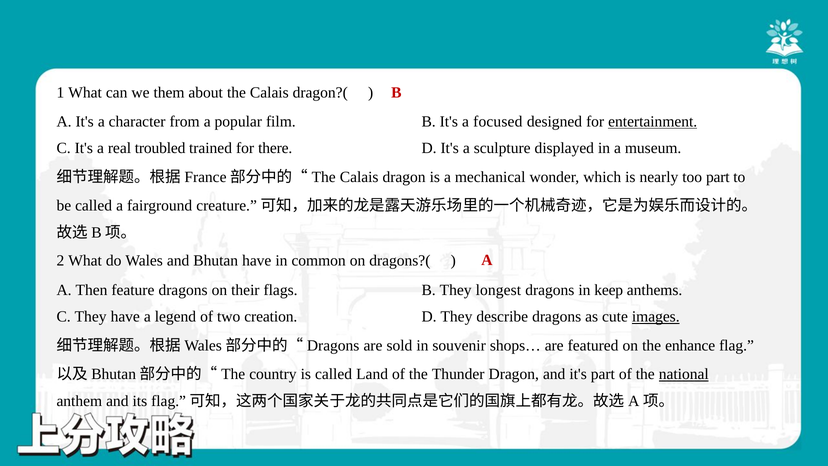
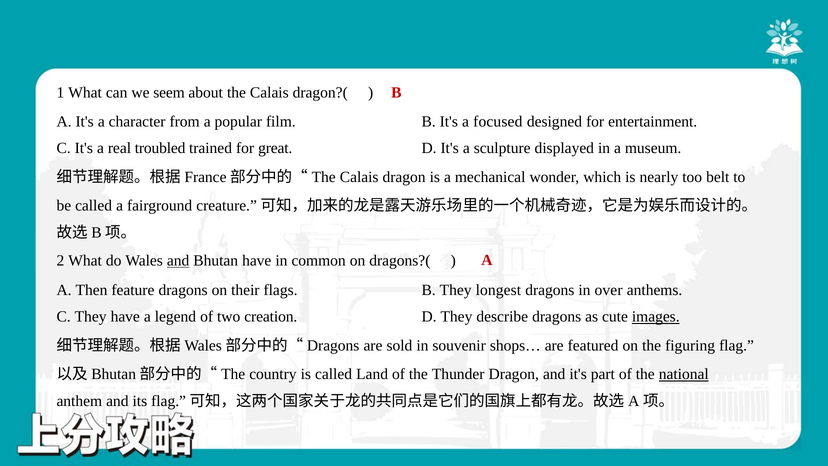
them: them -> seem
entertainment underline: present -> none
there: there -> great
too part: part -> belt
and at (178, 260) underline: none -> present
keep: keep -> over
enhance: enhance -> figuring
